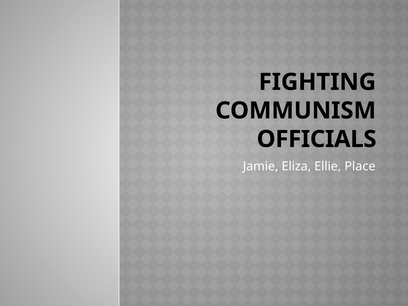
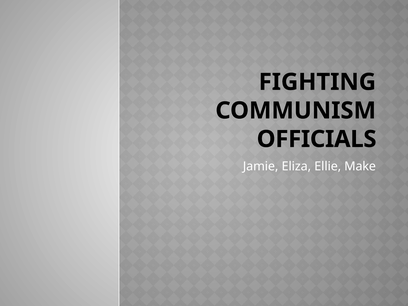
Place: Place -> Make
